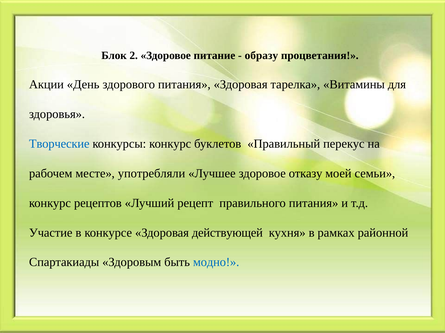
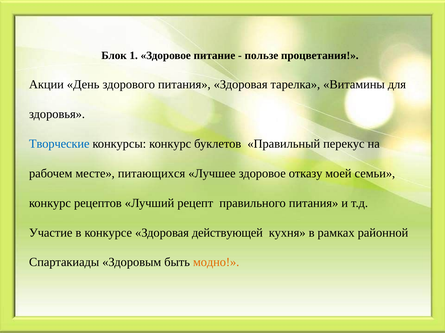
2: 2 -> 1
образу: образу -> пользе
употребляли: употребляли -> питающихся
модно colour: blue -> orange
